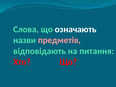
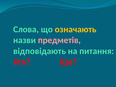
означають colour: white -> yellow
